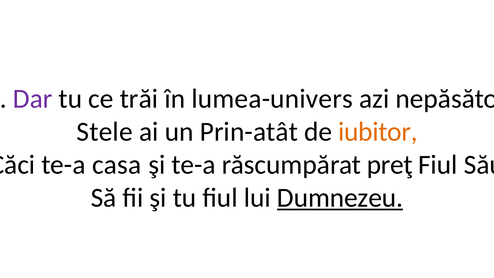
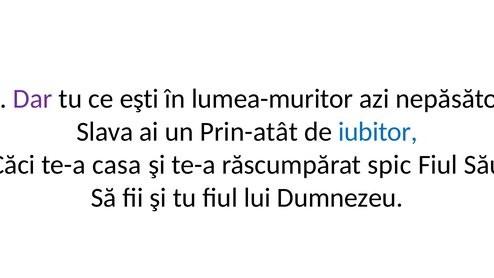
trăi: trăi -> eşti
lumea-univers: lumea-univers -> lumea-muritor
Stele: Stele -> Slava
iubitor colour: orange -> blue
preţ: preţ -> spic
Dumnezeu underline: present -> none
